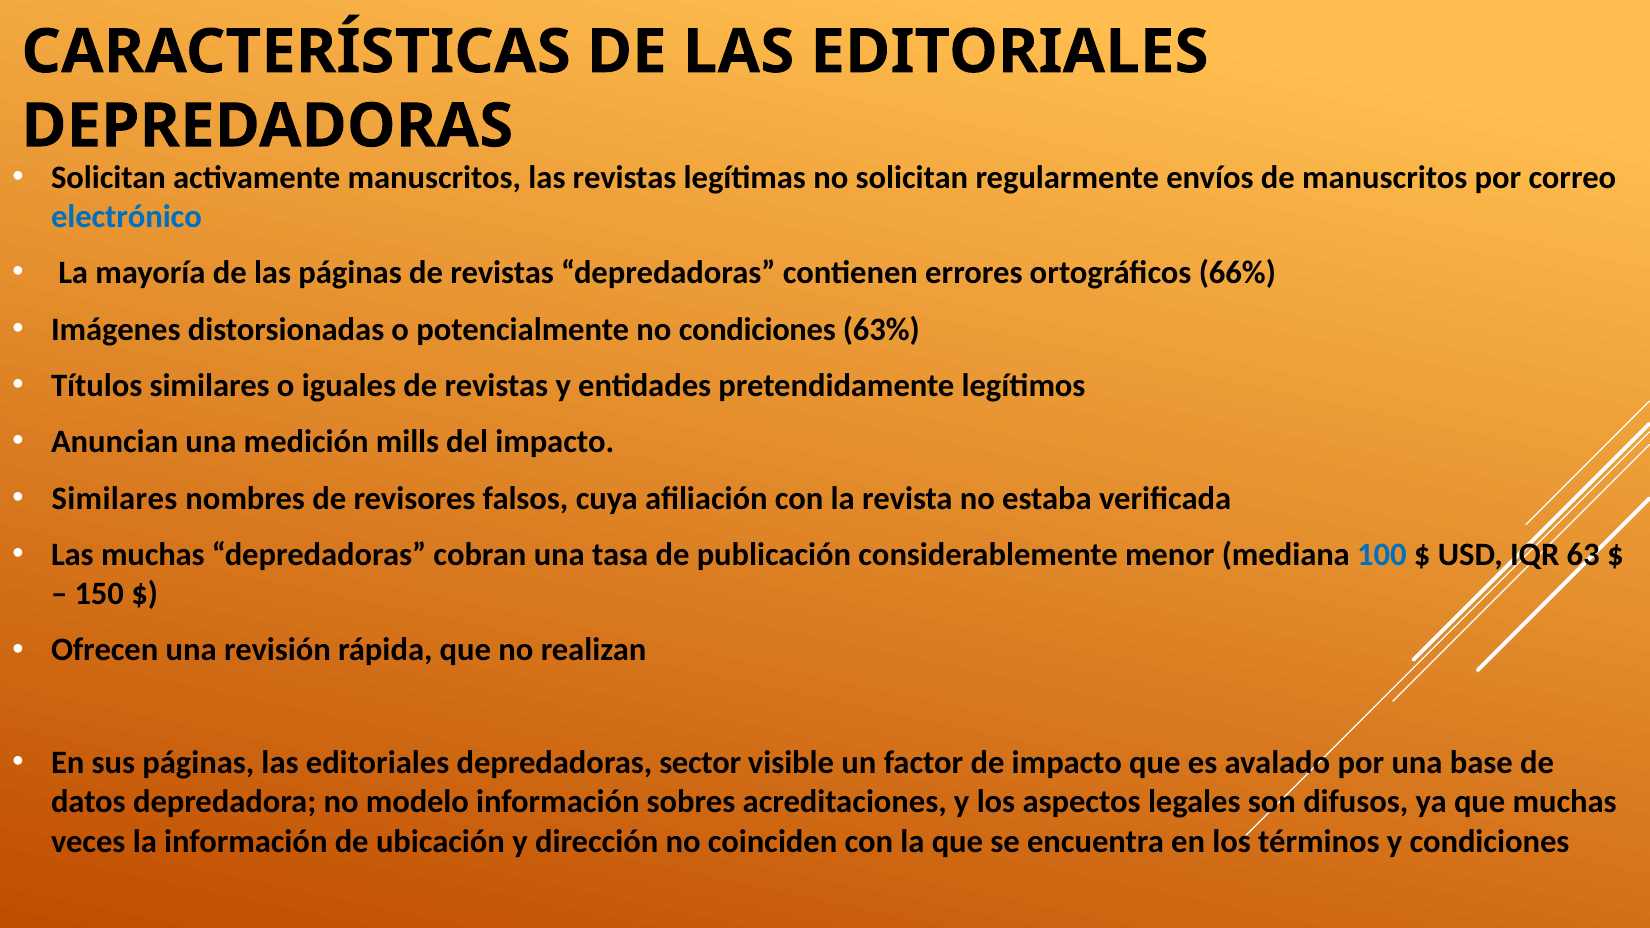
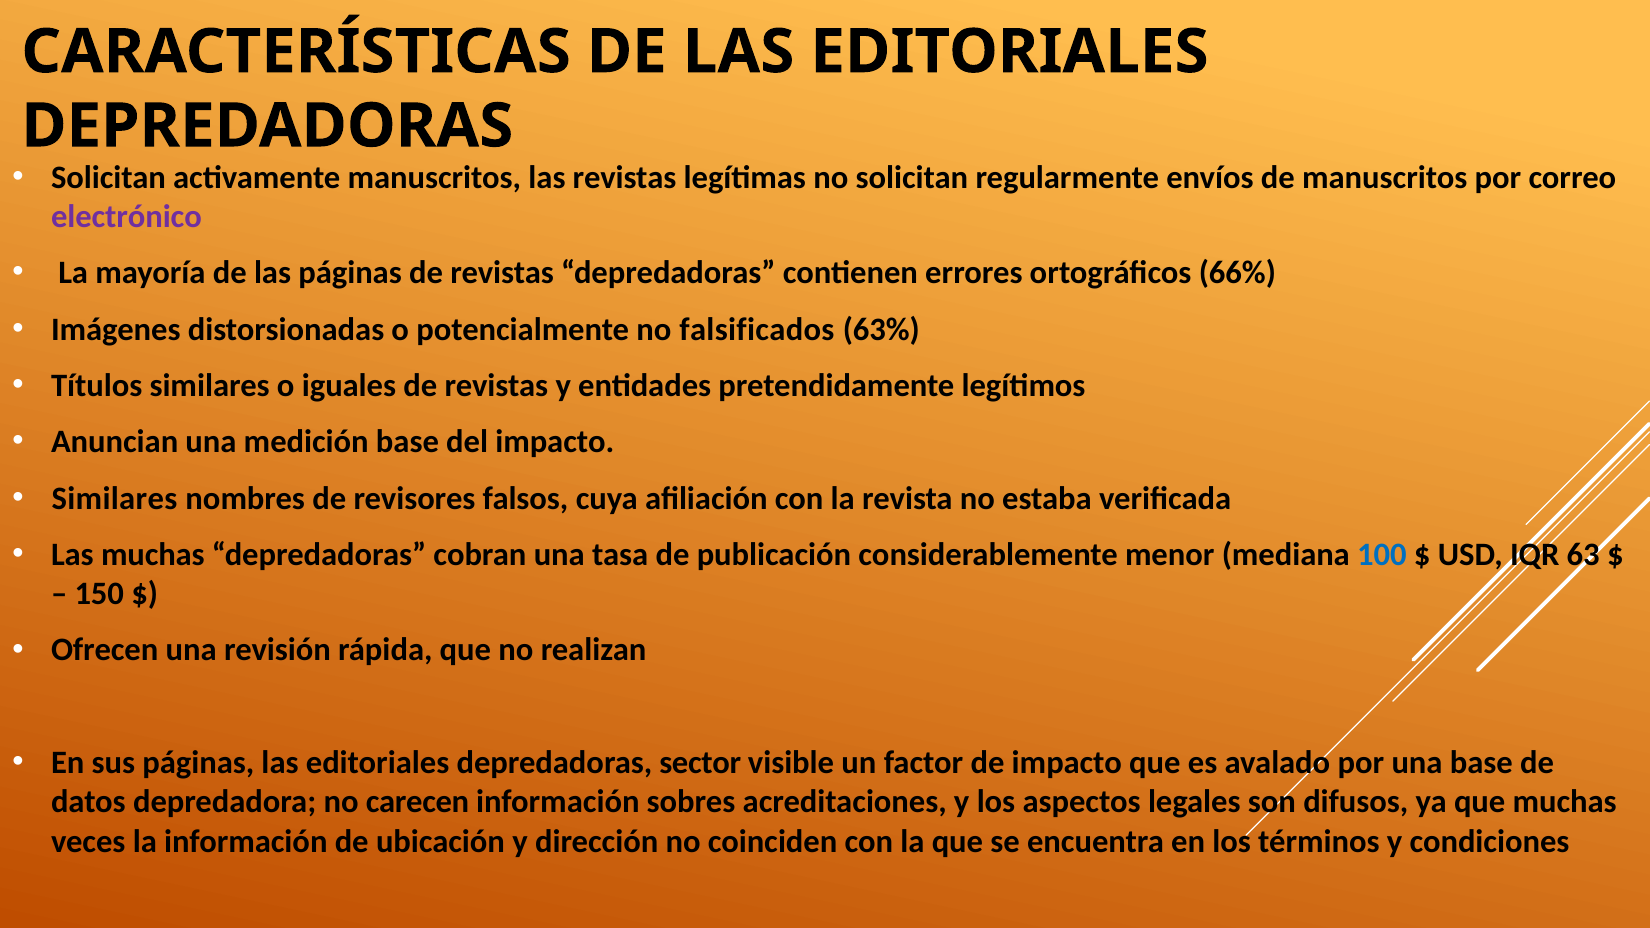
electrónico colour: blue -> purple
no condiciones: condiciones -> falsificados
medición mills: mills -> base
modelo: modelo -> carecen
